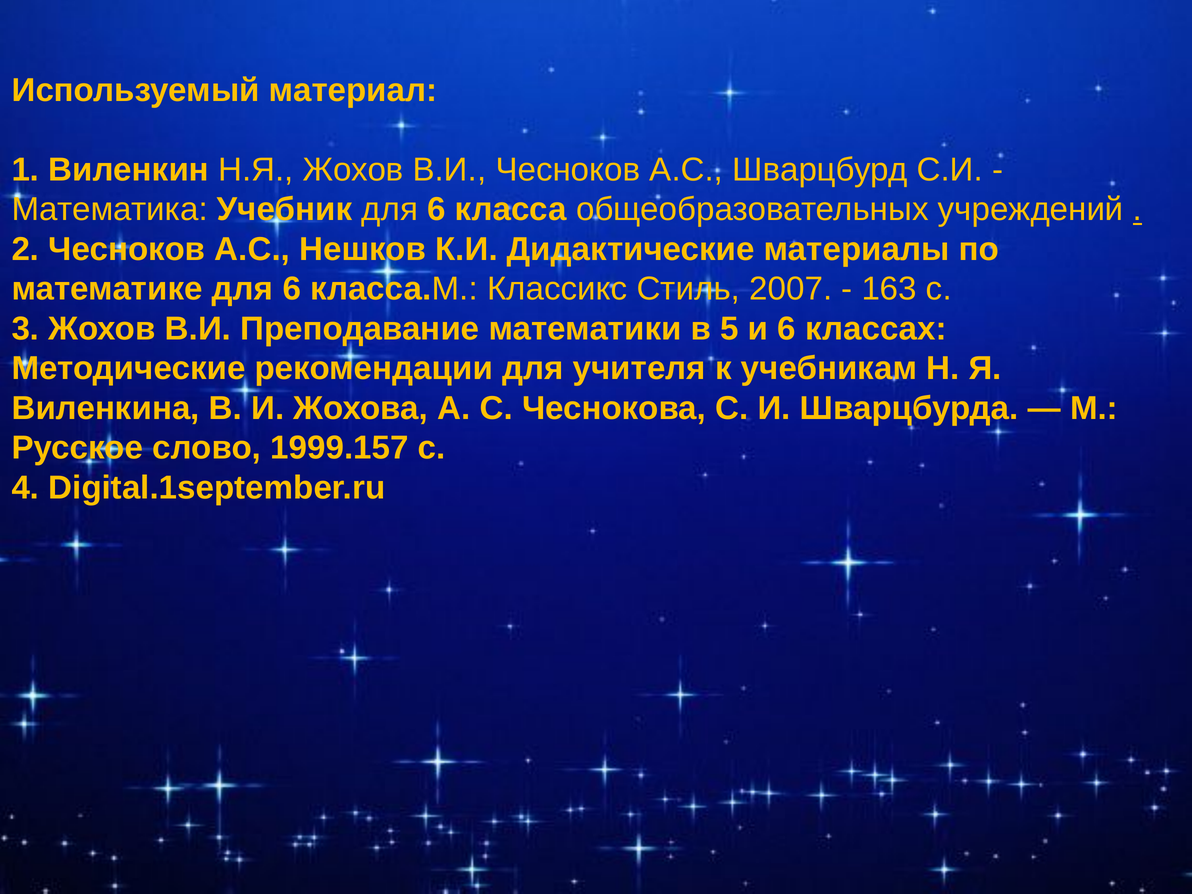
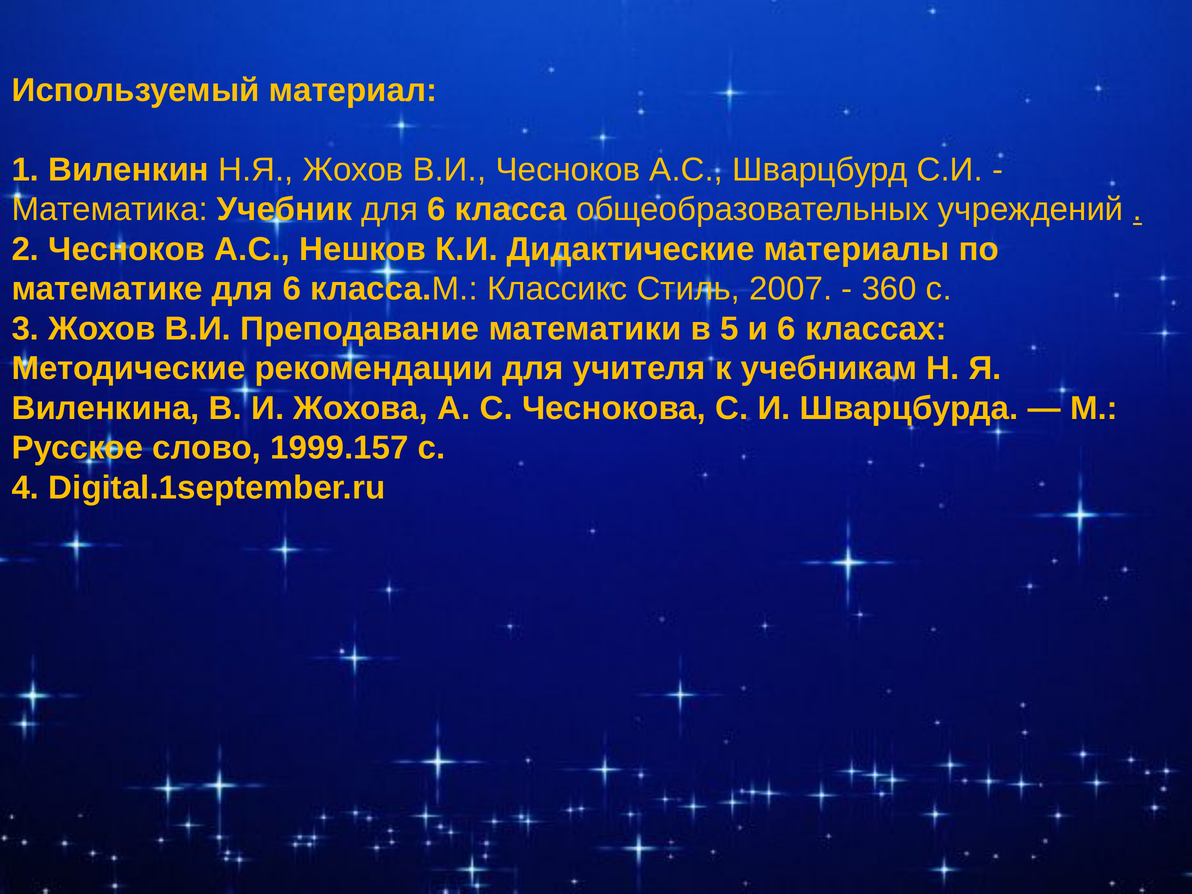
163: 163 -> 360
